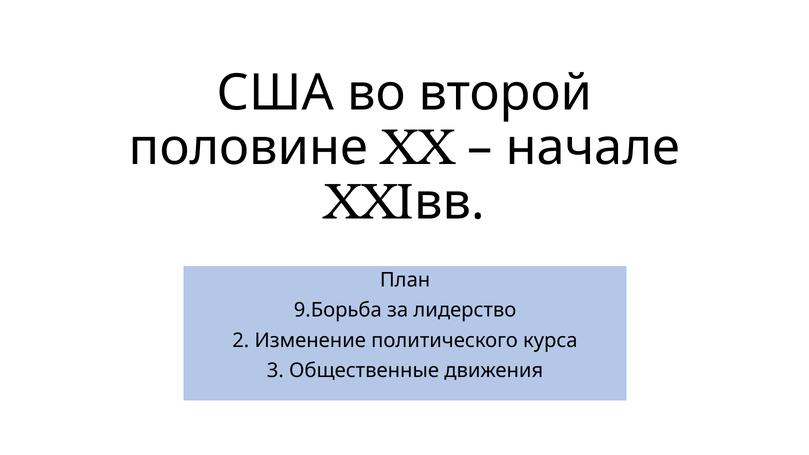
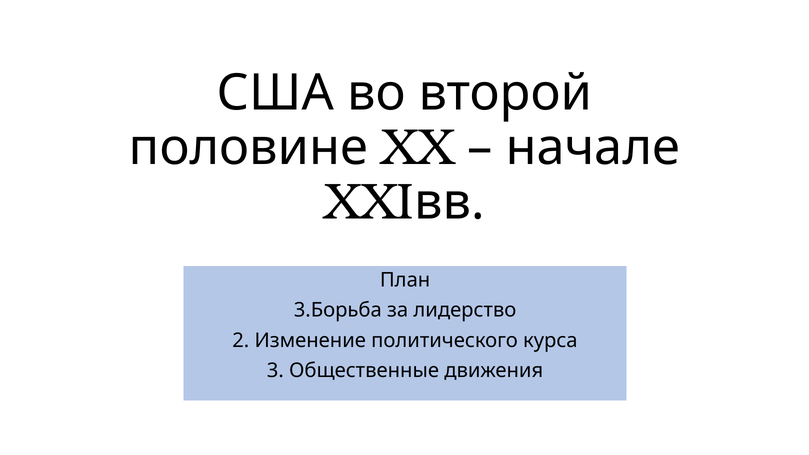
9.Борьба: 9.Борьба -> 3.Борьба
